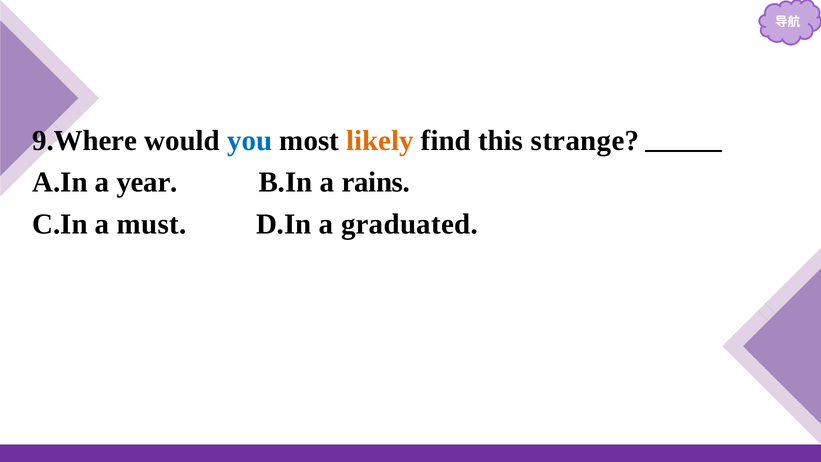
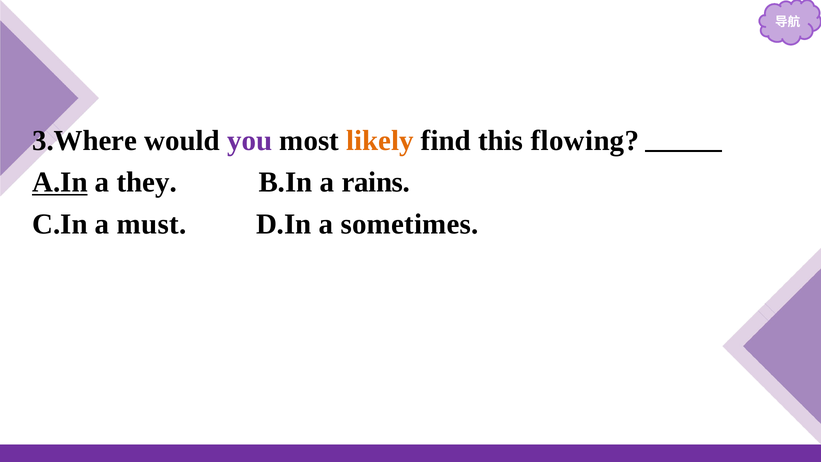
9.Where: 9.Where -> 3.Where
you colour: blue -> purple
strange: strange -> flowing
A.In underline: none -> present
year: year -> they
graduated: graduated -> sometimes
